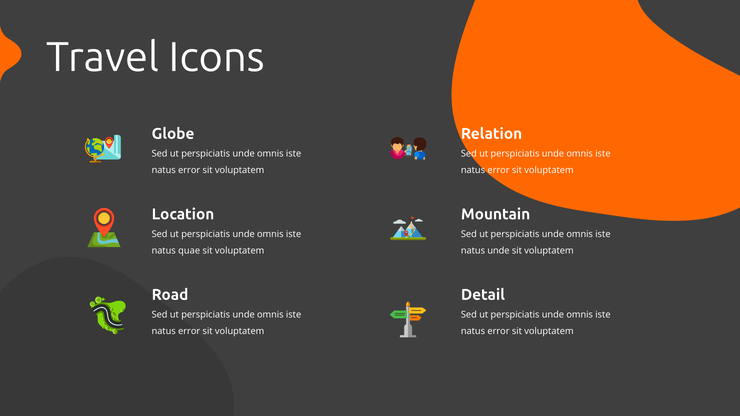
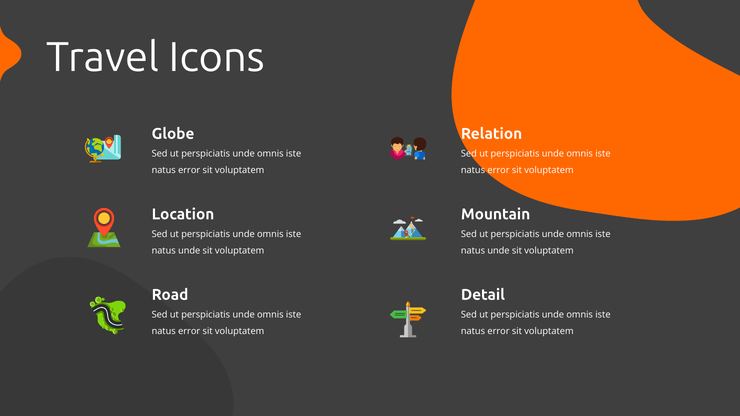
quae at (189, 251): quae -> unde
